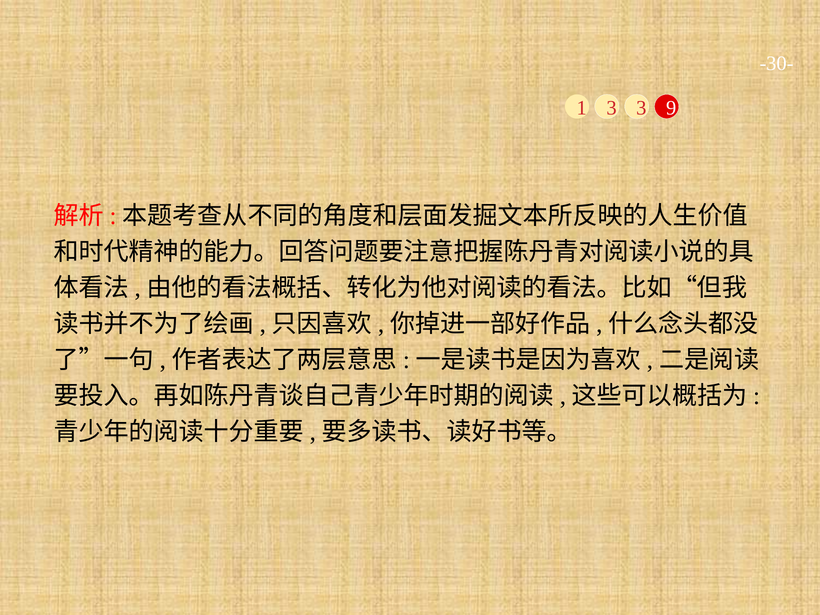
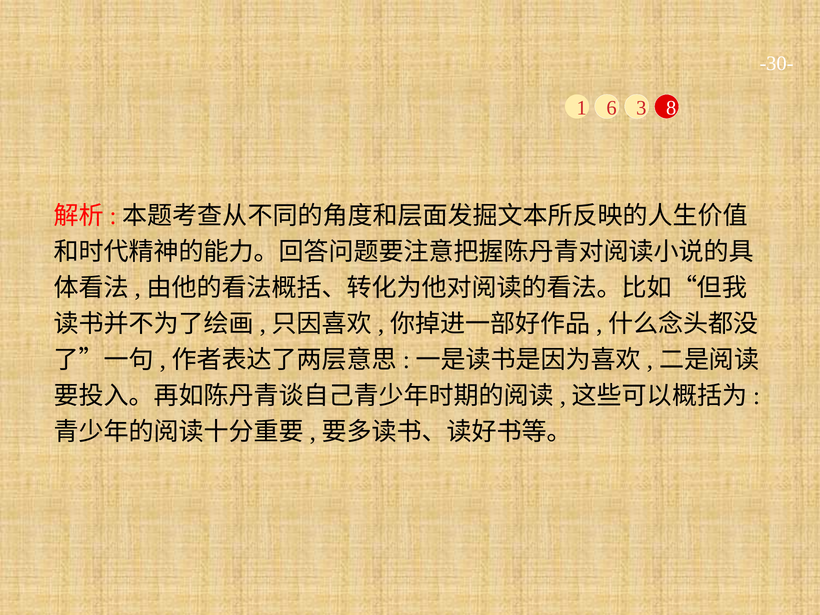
1 3: 3 -> 6
9: 9 -> 8
